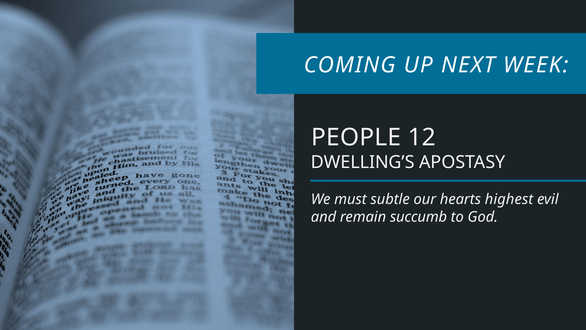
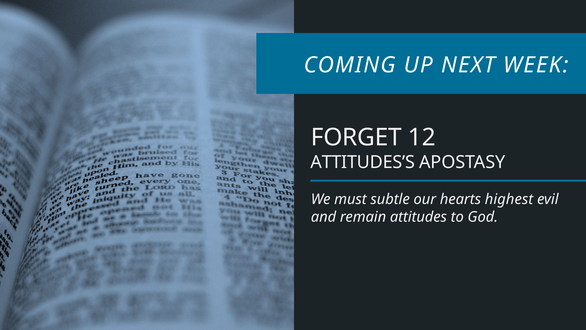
PEOPLE: PEOPLE -> FORGET
DWELLING’S: DWELLING’S -> ATTITUDES’S
succumb: succumb -> attitudes
